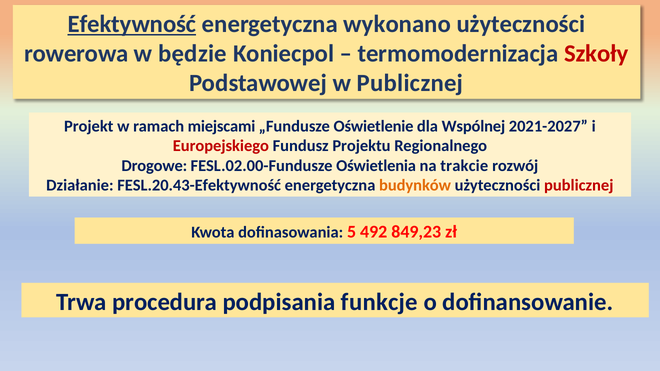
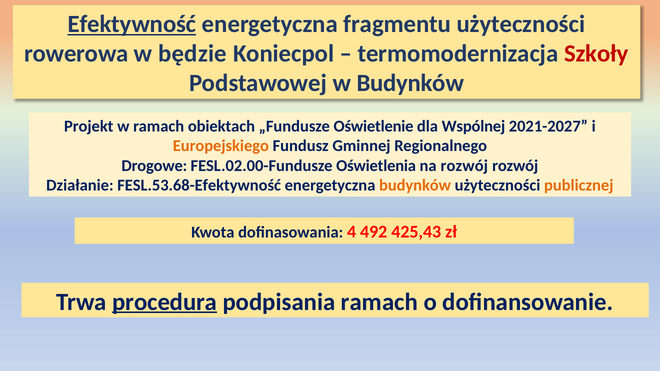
wykonano: wykonano -> fragmentu
w Publicznej: Publicznej -> Budynków
miejscami: miejscami -> obiektach
Europejskiego colour: red -> orange
Projektu: Projektu -> Gminnej
na trakcie: trakcie -> rozwój
FESL.20.43-Efektywność: FESL.20.43-Efektywność -> FESL.53.68-Efektywność
publicznej at (579, 186) colour: red -> orange
5: 5 -> 4
849,23: 849,23 -> 425,43
procedura underline: none -> present
podpisania funkcje: funkcje -> ramach
